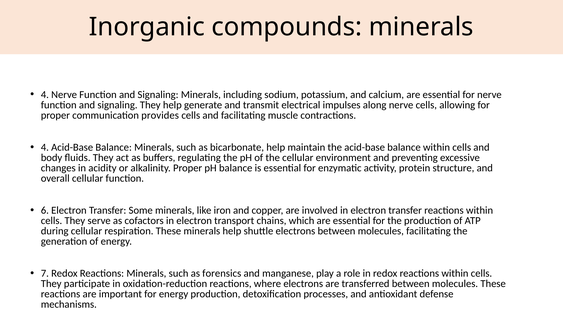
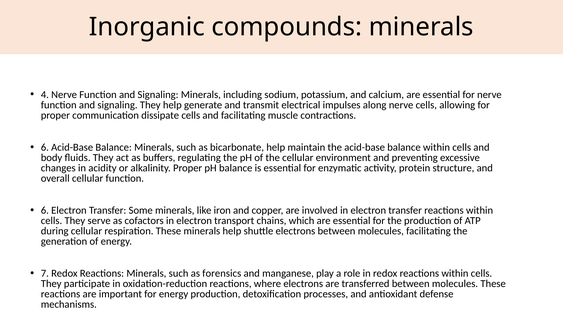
provides: provides -> dissipate
4 at (45, 147): 4 -> 6
